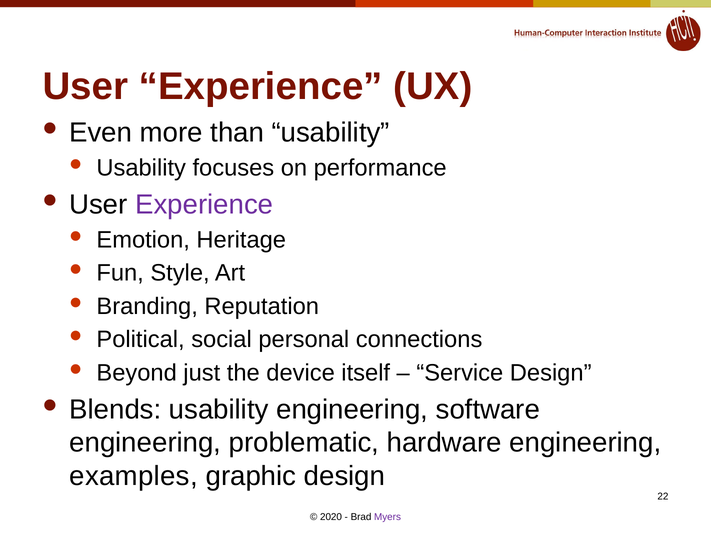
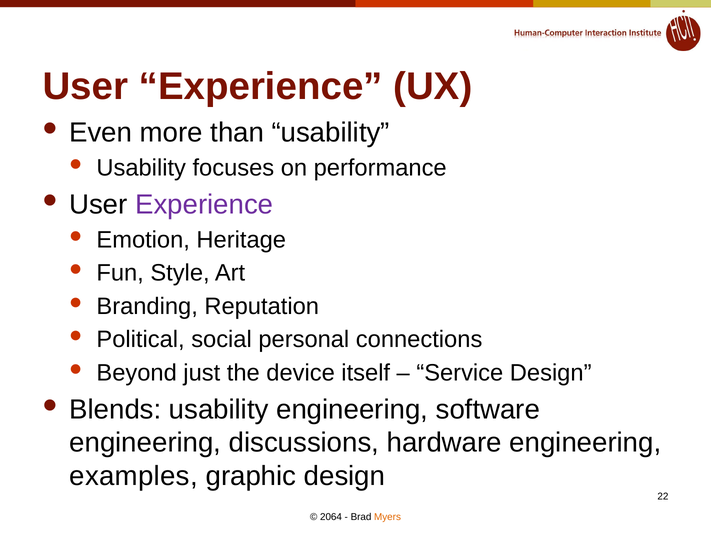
problematic: problematic -> discussions
2020: 2020 -> 2064
Myers colour: purple -> orange
